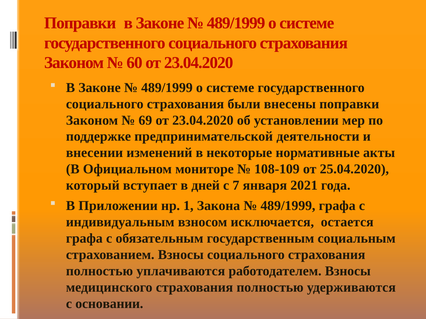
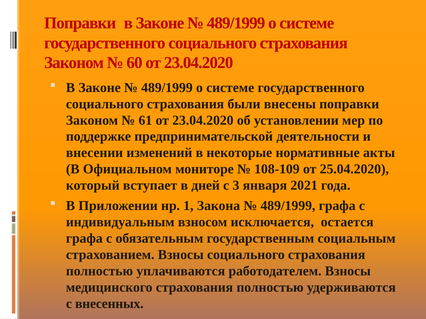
69: 69 -> 61
7: 7 -> 3
основании: основании -> внесенных
